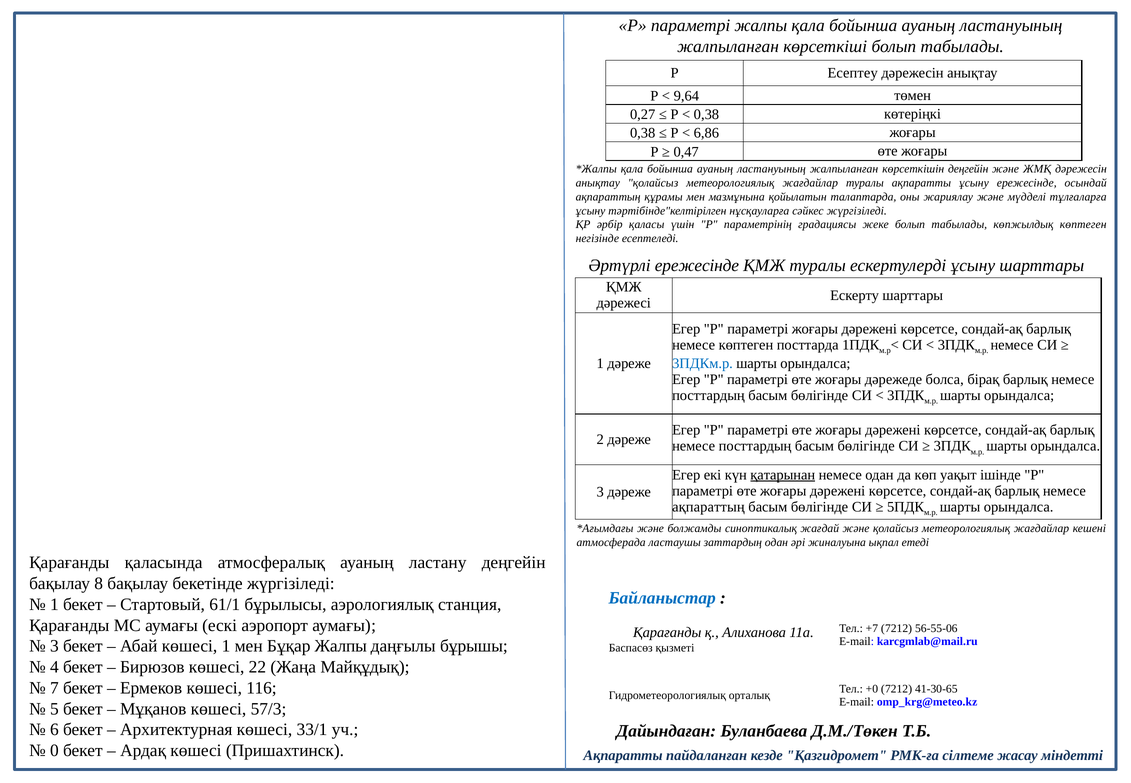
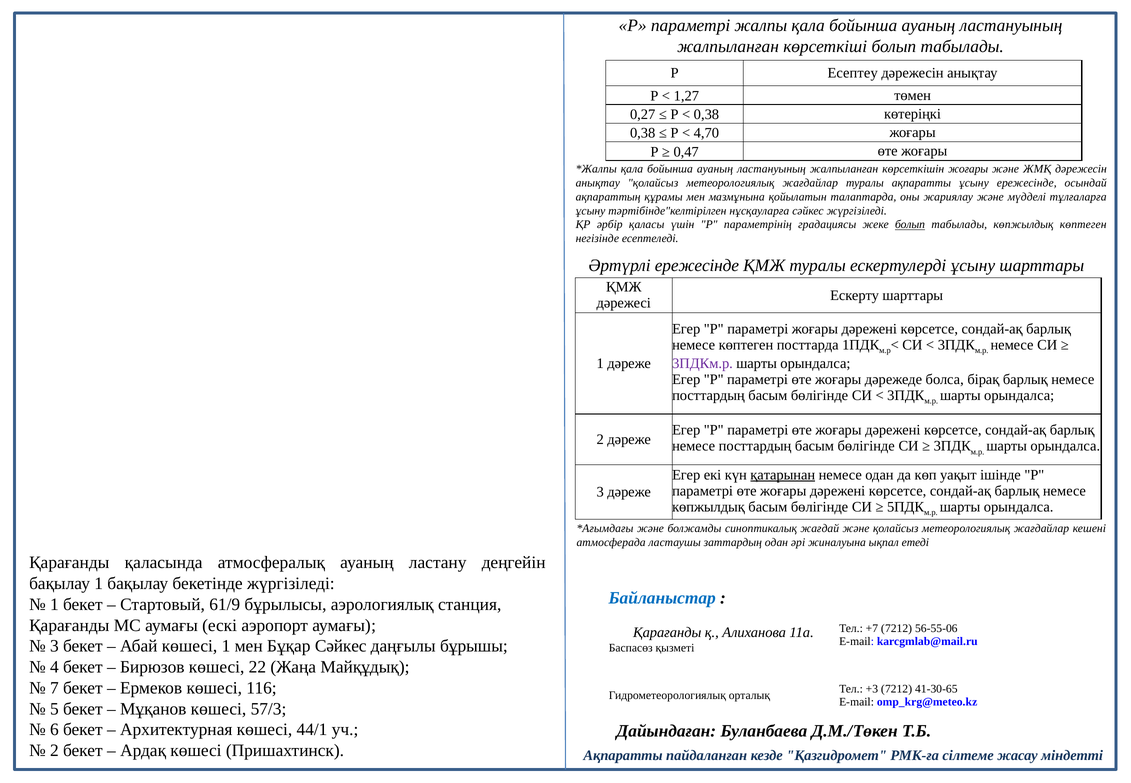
9,64: 9,64 -> 1,27
6,86: 6,86 -> 4,70
көрсеткішін деңгейін: деңгейін -> жоғары
болып at (910, 225) underline: none -> present
3ПДКм.р colour: blue -> purple
ақпараттың at (708, 507): ақпараттың -> көпжылдық
бақылау 8: 8 -> 1
61/1: 61/1 -> 61/9
Бұқар Жалпы: Жалпы -> Сәйкес
+0: +0 -> +3
33/1: 33/1 -> 44/1
0 at (54, 751): 0 -> 2
